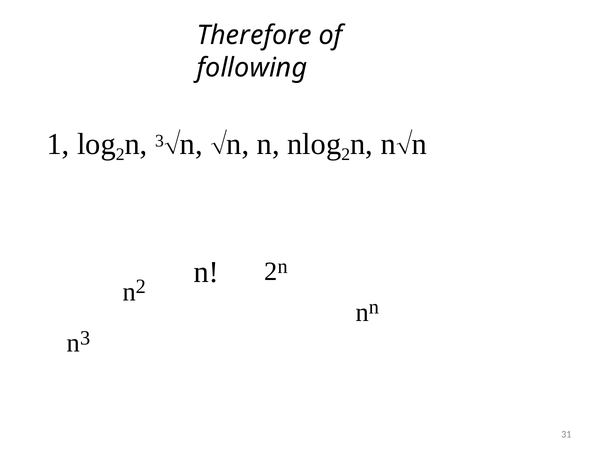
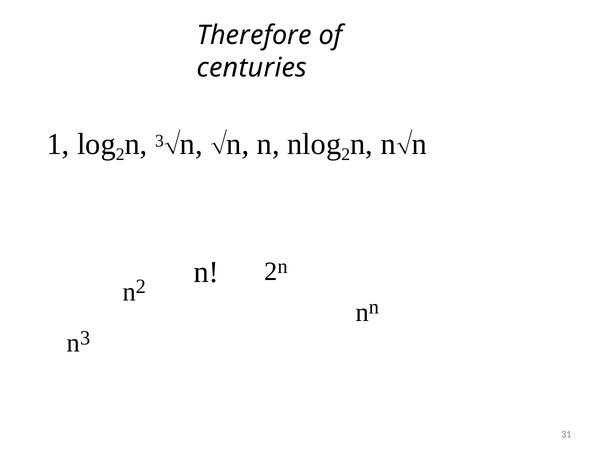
following: following -> centuries
